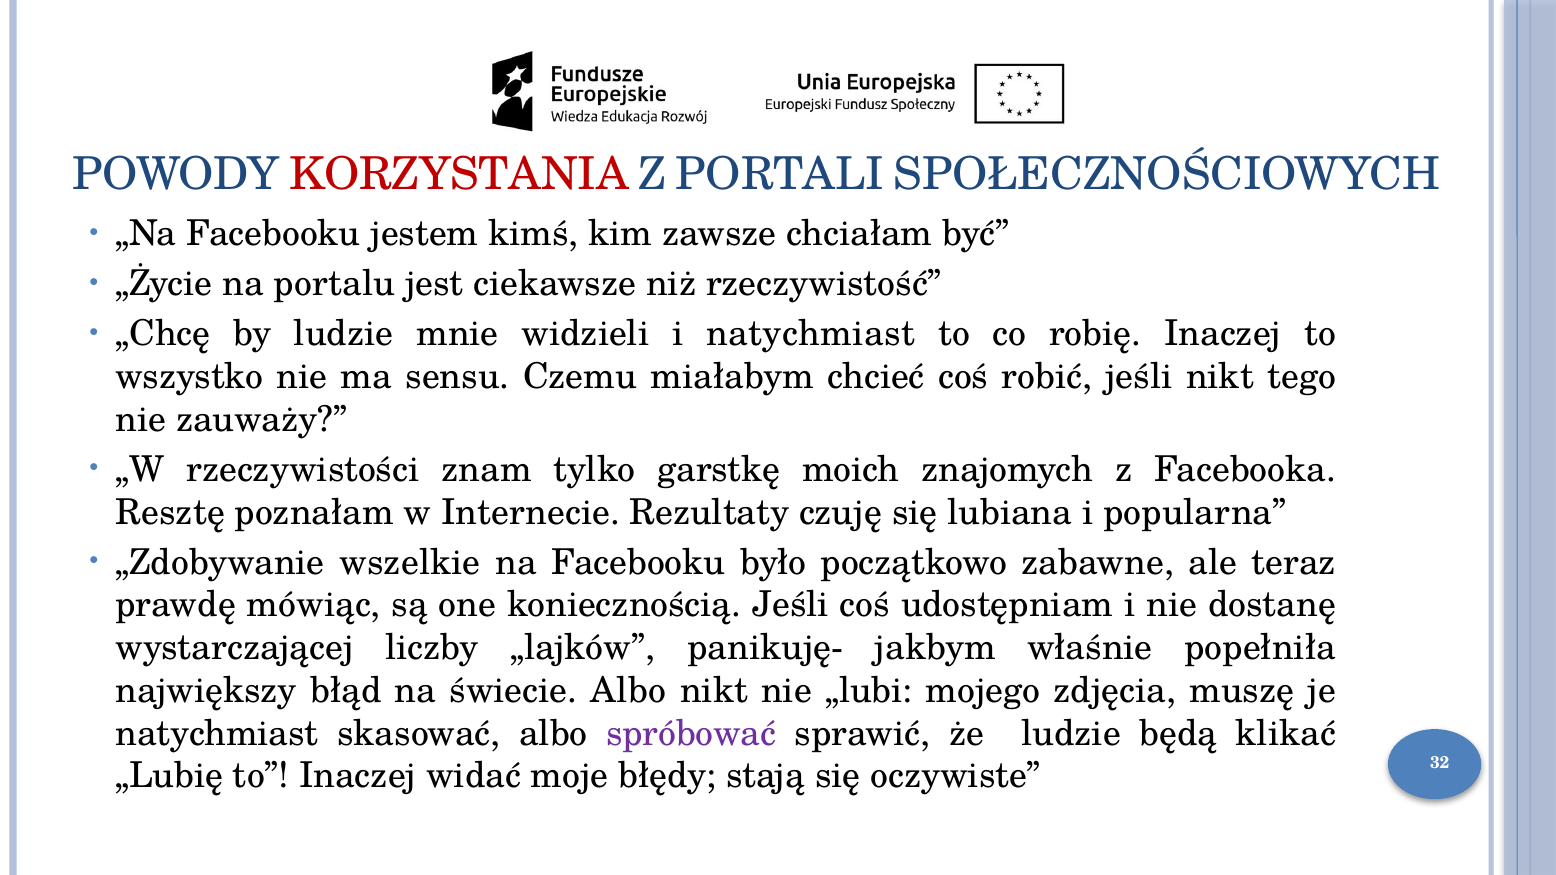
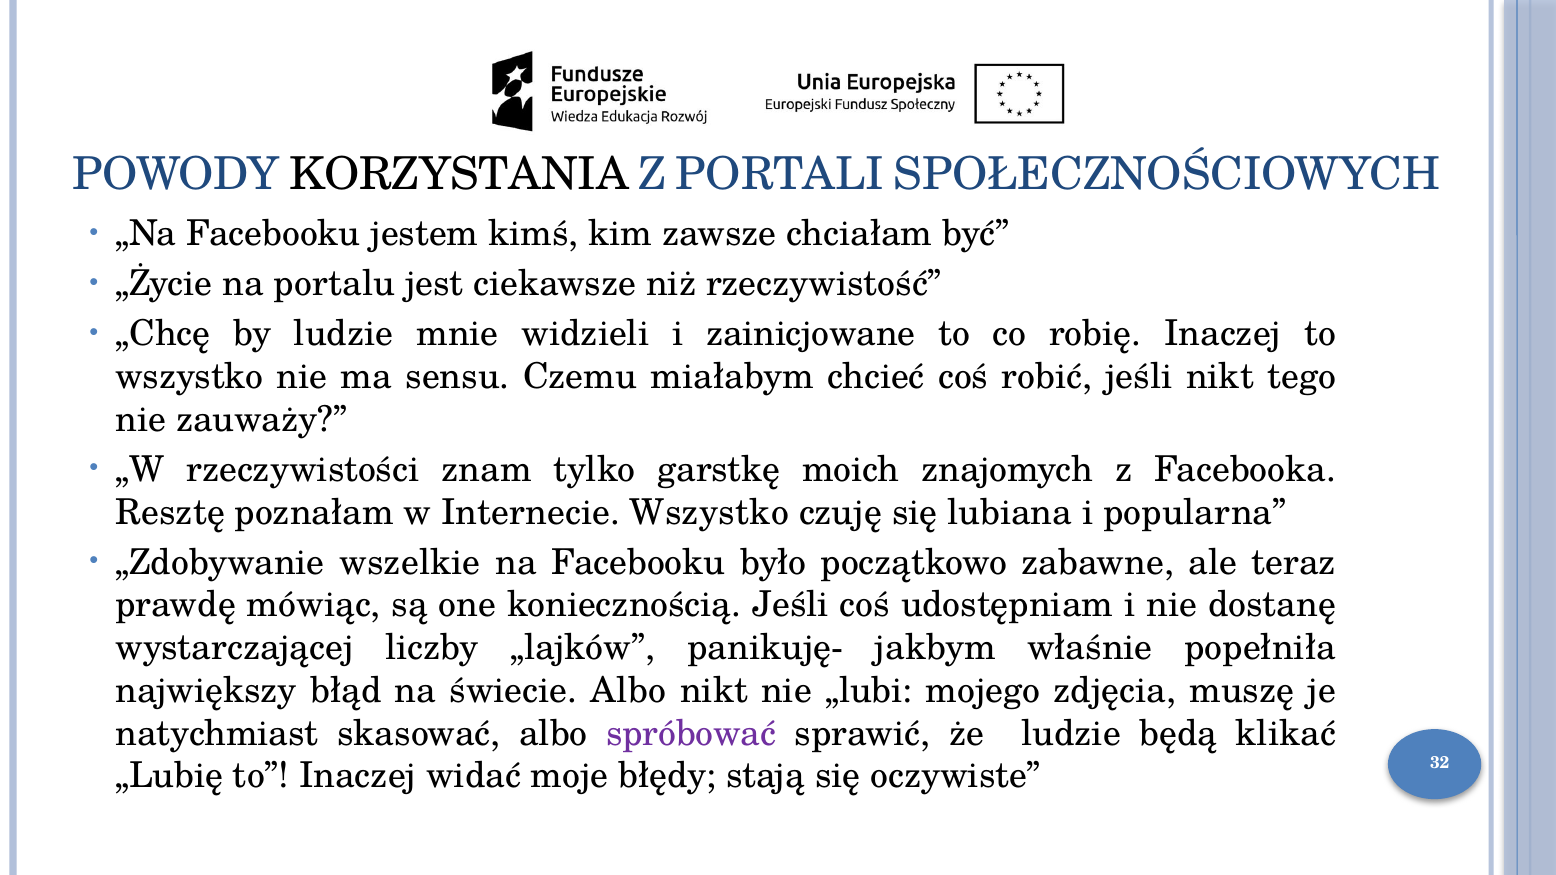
KORZYSTANIA colour: red -> black
i natychmiast: natychmiast -> zainicjowane
Internecie Rezultaty: Rezultaty -> Wszystko
